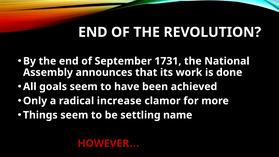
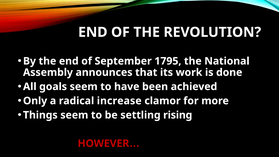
1731: 1731 -> 1795
name: name -> rising
